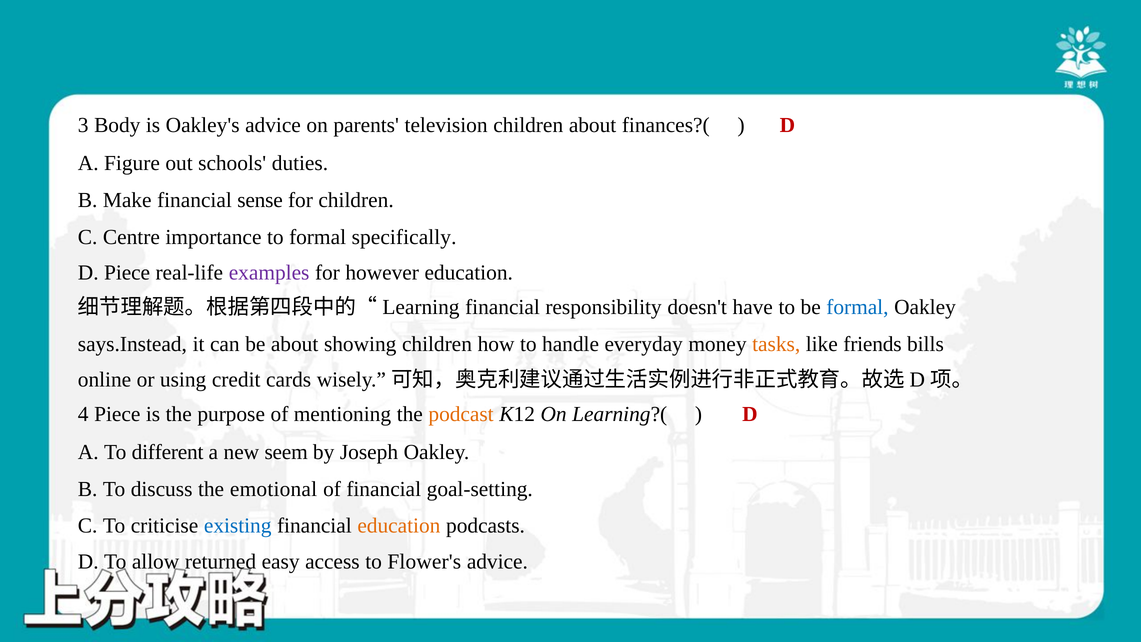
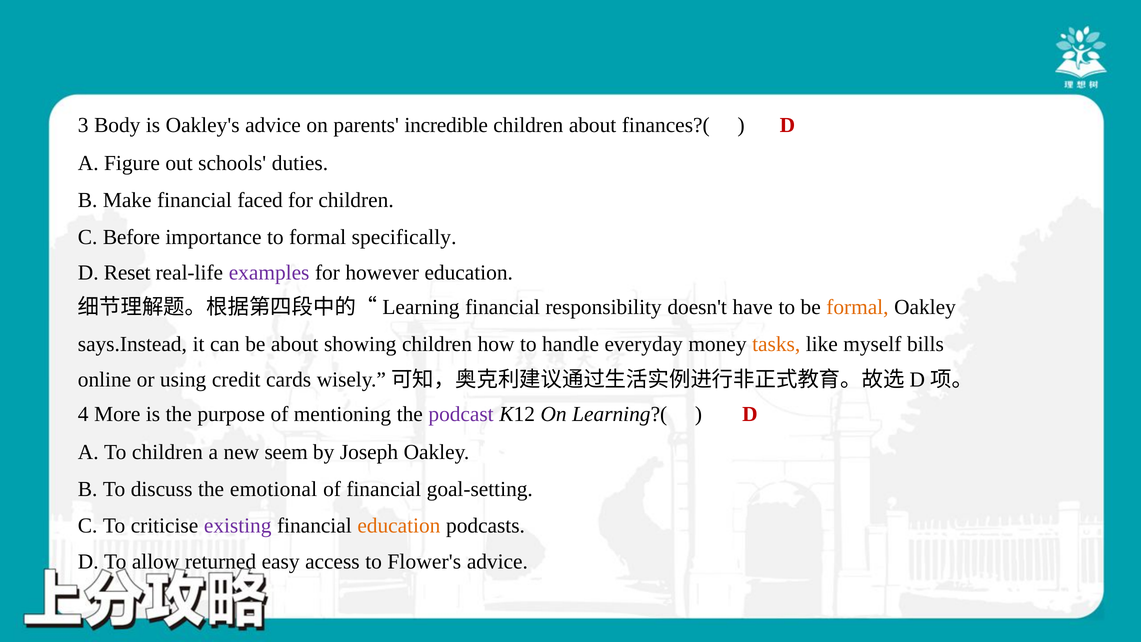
television: television -> incredible
sense: sense -> faced
Centre: Centre -> Before
D Piece: Piece -> Reset
formal at (857, 307) colour: blue -> orange
friends: friends -> myself
4 Piece: Piece -> More
podcast colour: orange -> purple
To different: different -> children
existing colour: blue -> purple
